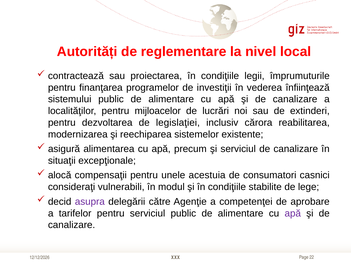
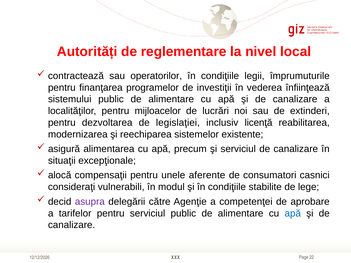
proiectarea: proiectarea -> operatorilor
cărora: cărora -> licenţă
acestuia: acestuia -> aferente
apă at (293, 213) colour: purple -> blue
